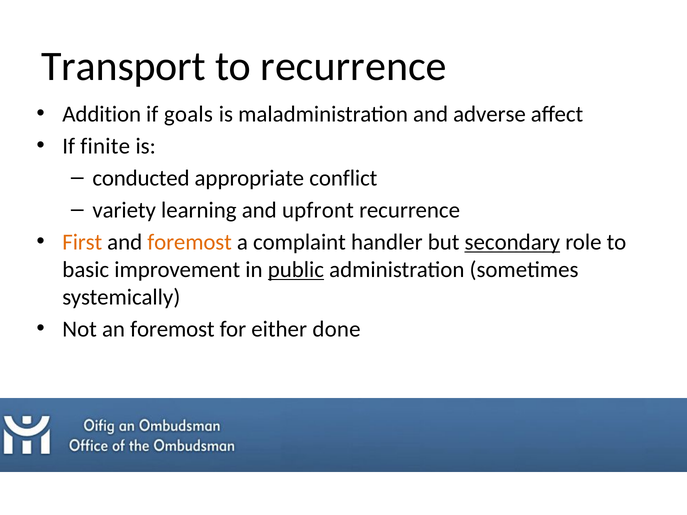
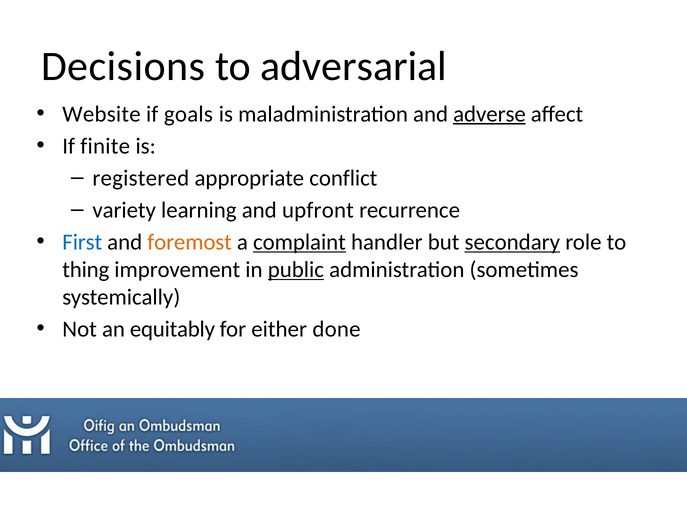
Transport: Transport -> Decisions
to recurrence: recurrence -> adversarial
Addition: Addition -> Website
adverse underline: none -> present
conducted: conducted -> registered
First colour: orange -> blue
complaint underline: none -> present
basic: basic -> thing
an foremost: foremost -> equitably
